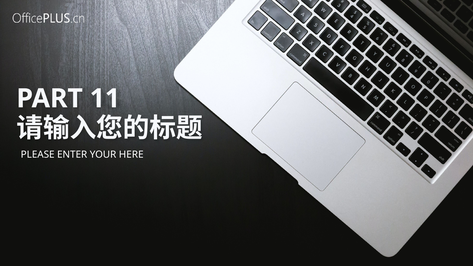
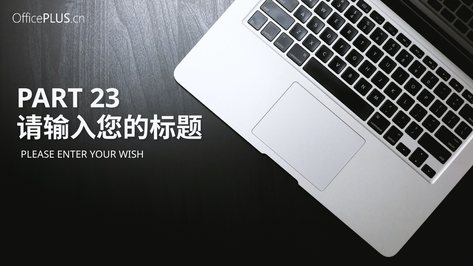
11: 11 -> 23
HERE: HERE -> WISH
